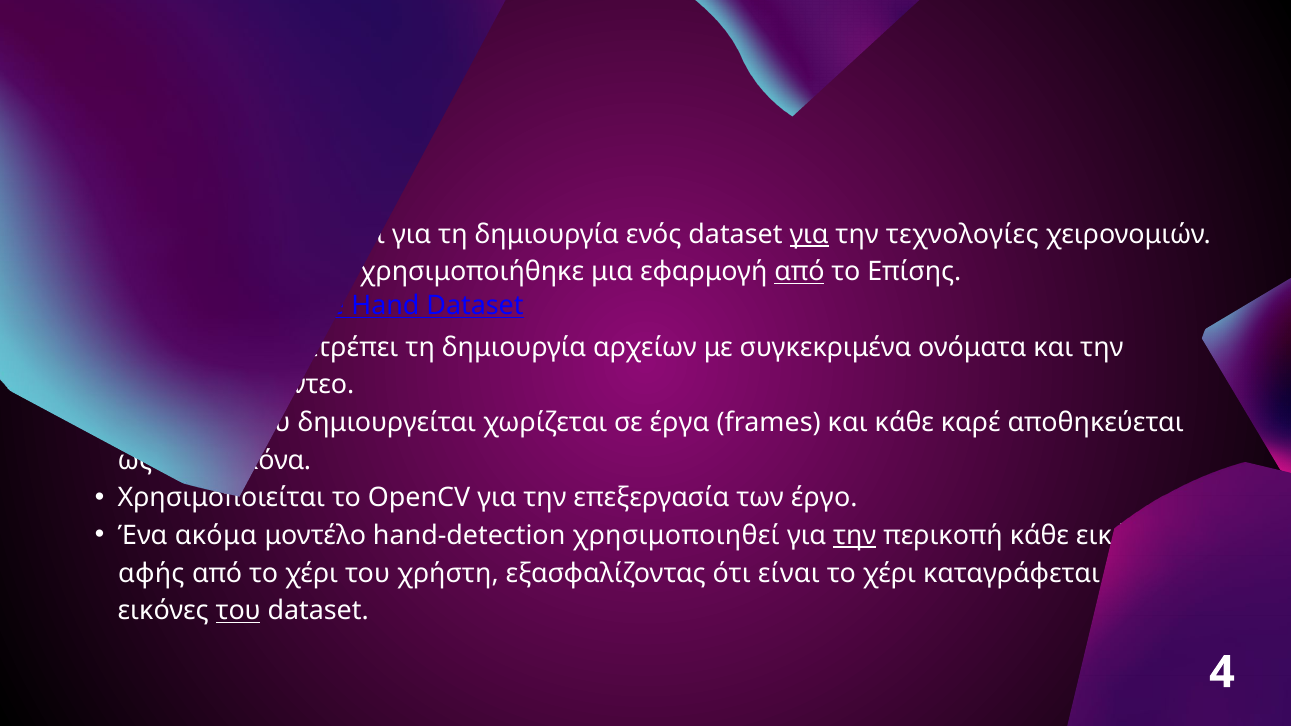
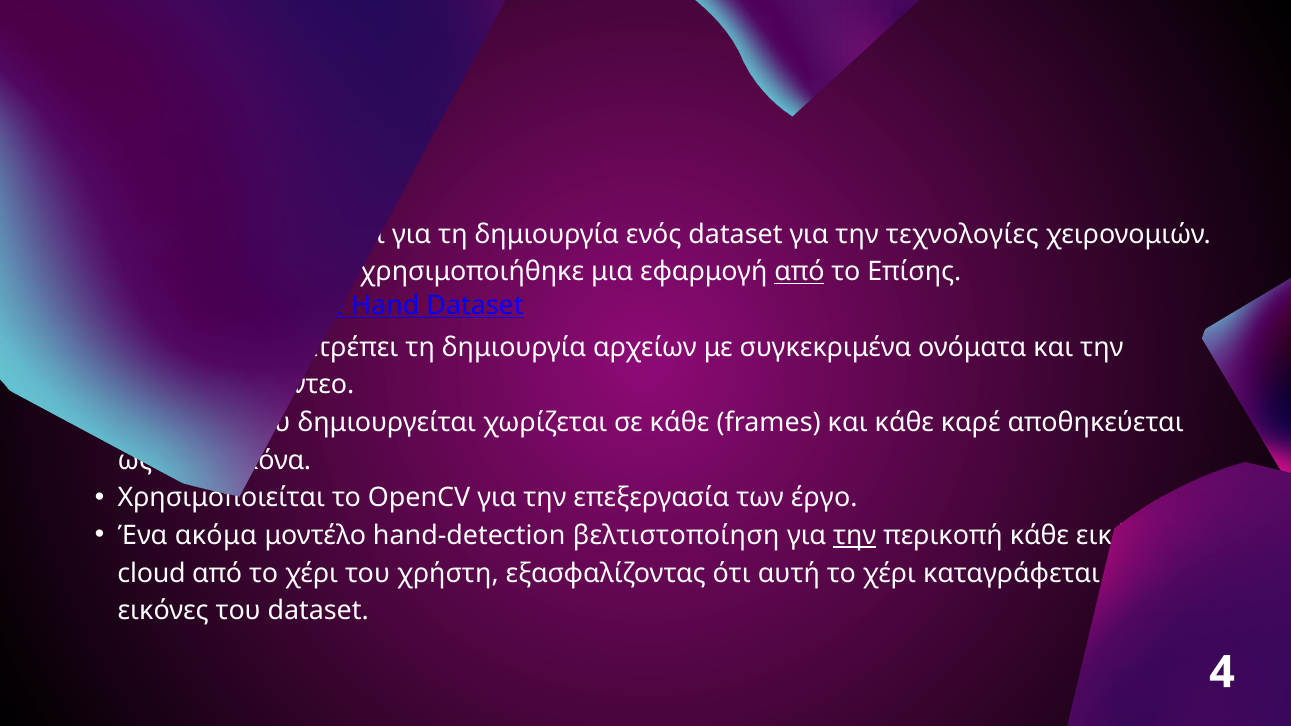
για at (809, 234) underline: present -> none
έργα at (680, 423): έργα -> κάθε
χρησιμοποιηθεί: χρησιμοποιηθεί -> βελτιστοποίηση
αφής: αφής -> cloud
ότι είναι: είναι -> αυτή
του at (238, 611) underline: present -> none
